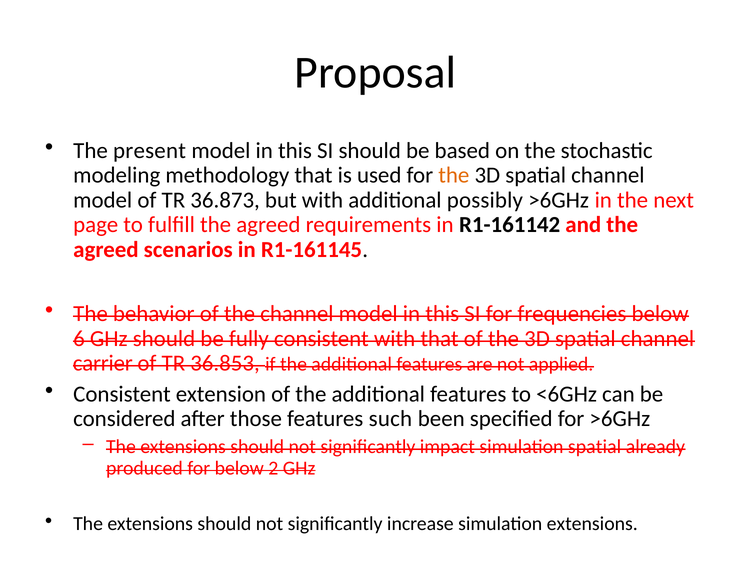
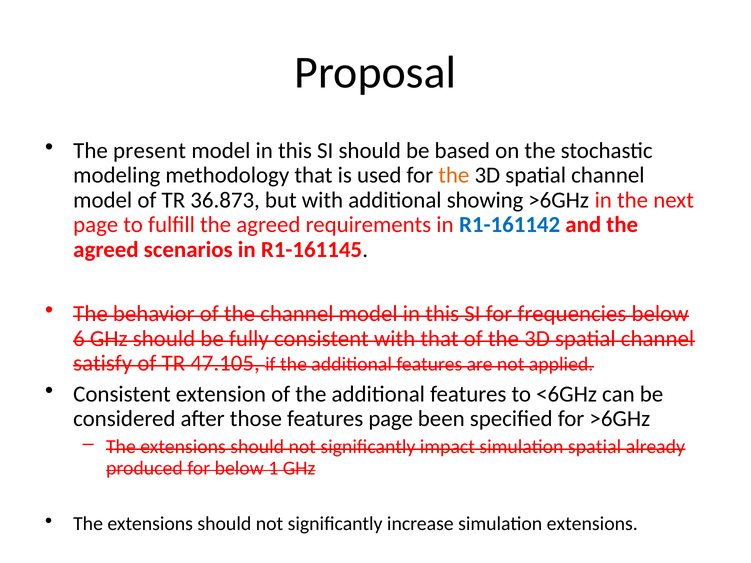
possibly: possibly -> showing
R1-161142 colour: black -> blue
carrier: carrier -> satisfy
36.853: 36.853 -> 47.105
features such: such -> page
2: 2 -> 1
